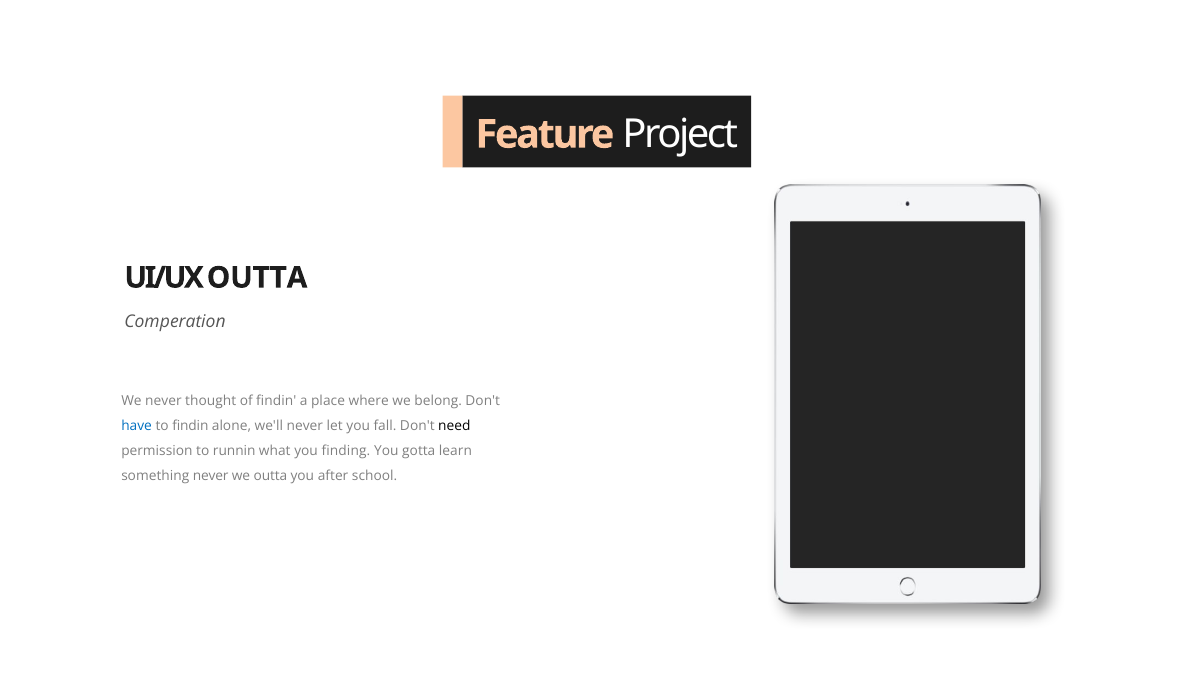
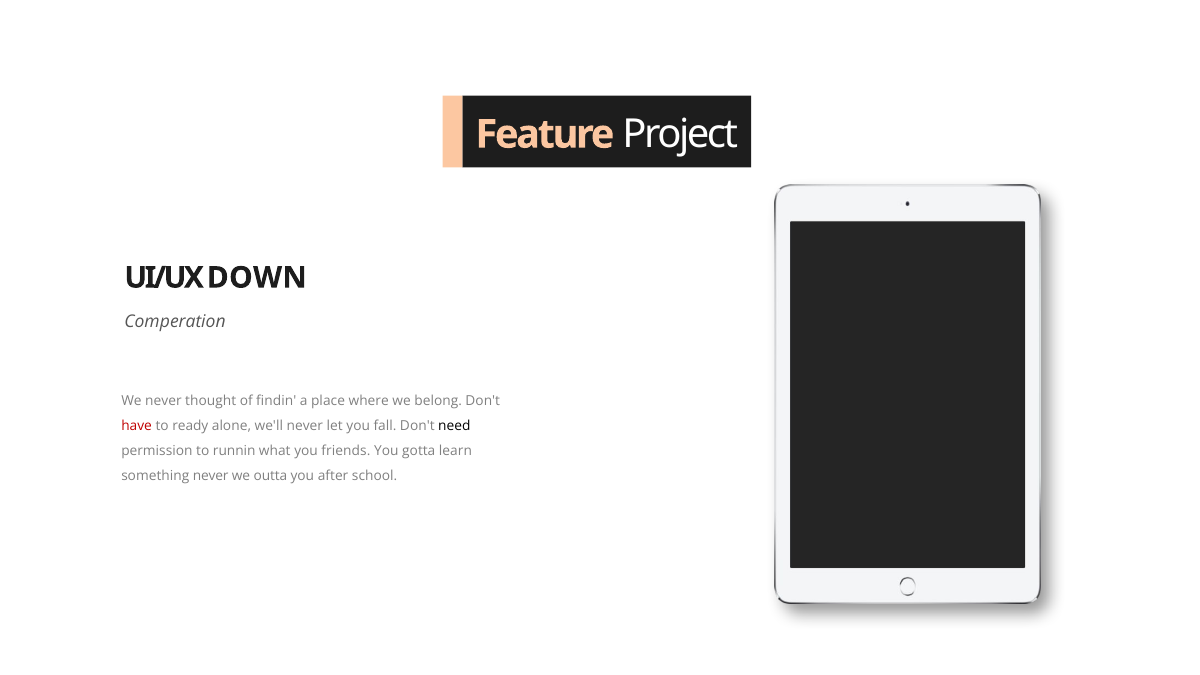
UI/UX OUTTA: OUTTA -> DOWN
have colour: blue -> red
to findin: findin -> ready
finding: finding -> friends
